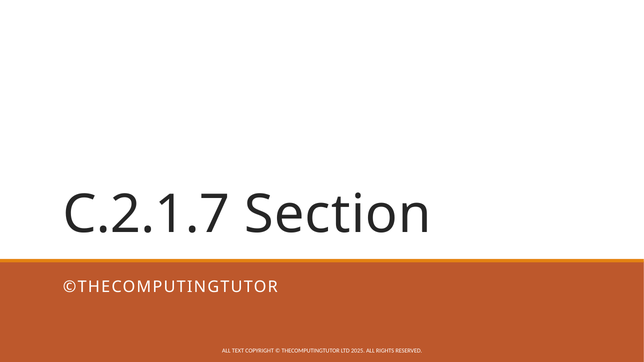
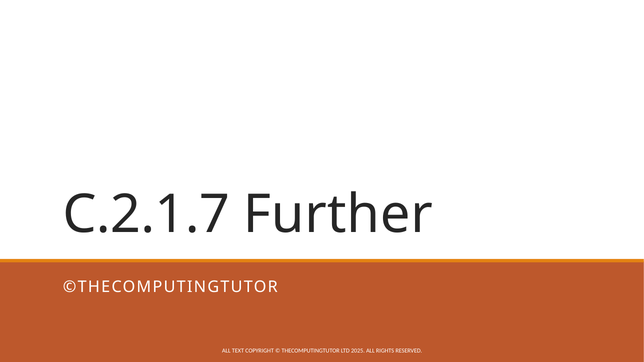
Section: Section -> Further
